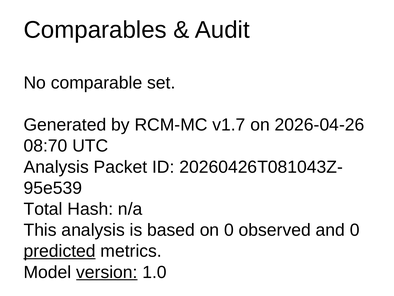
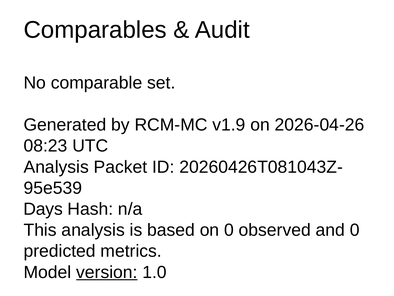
v1.7: v1.7 -> v1.9
08:70: 08:70 -> 08:23
Total: Total -> Days
predicted underline: present -> none
